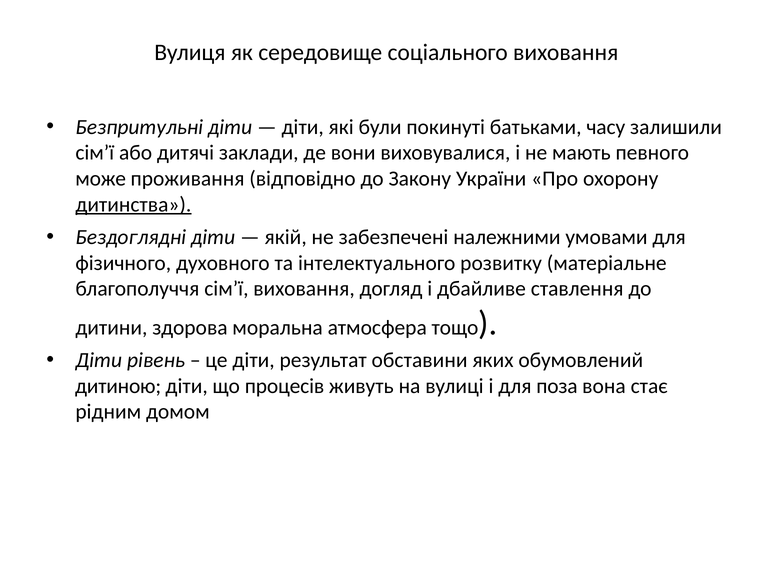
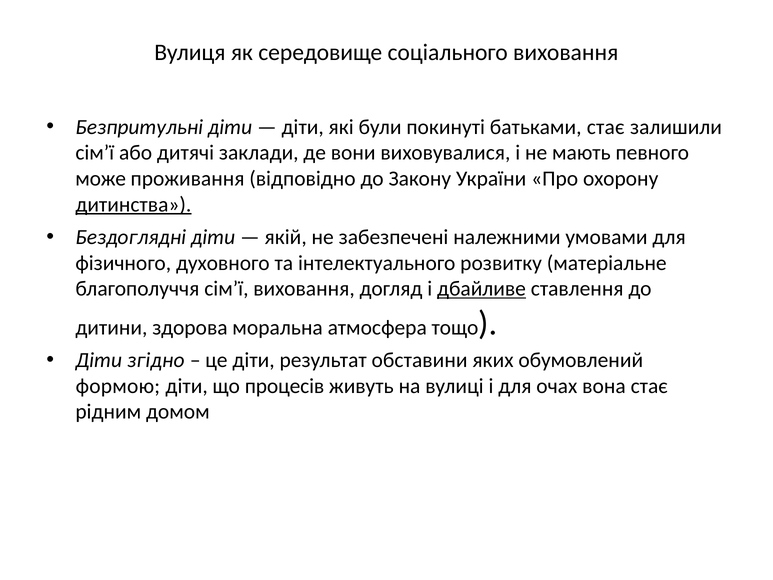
батьками часу: часу -> стає
дбайливе underline: none -> present
рівень: рівень -> згідно
дитиною: дитиною -> формою
поза: поза -> очах
